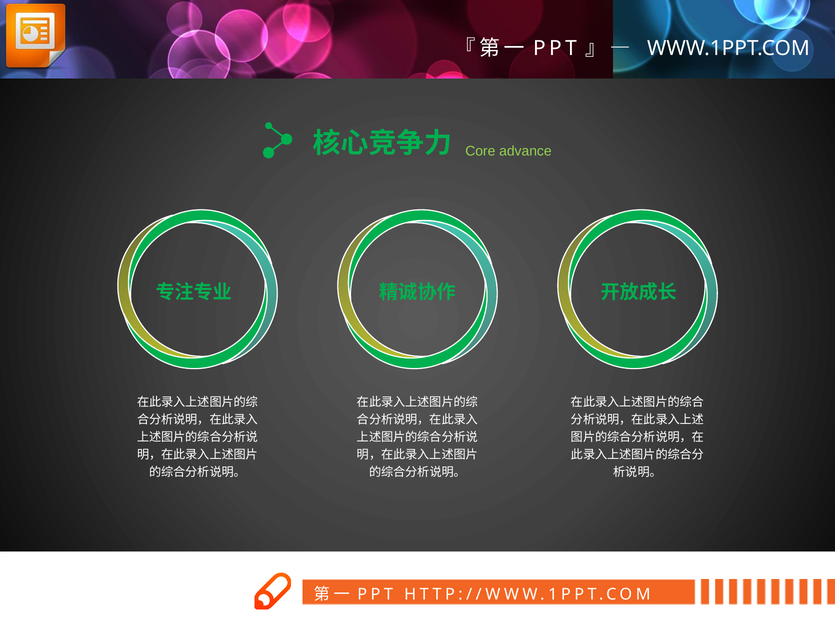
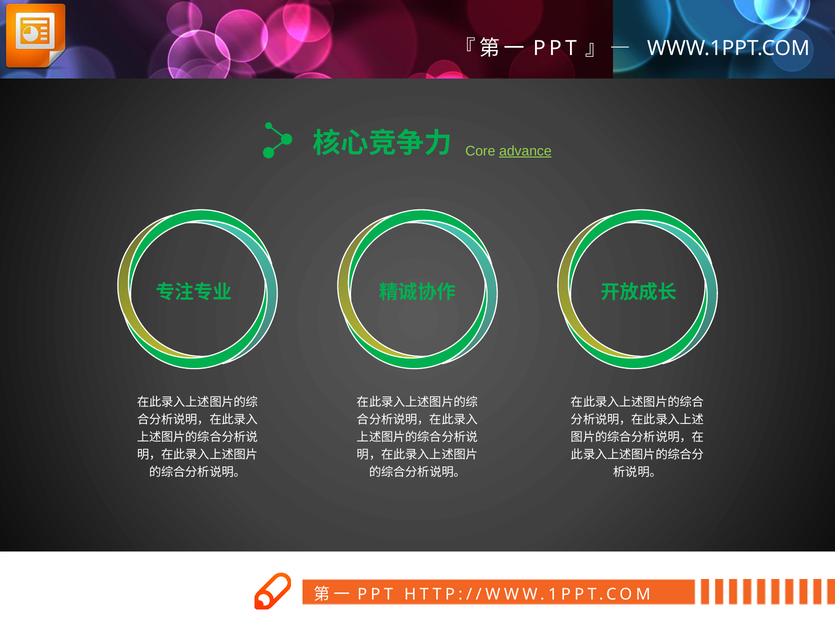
advance underline: none -> present
